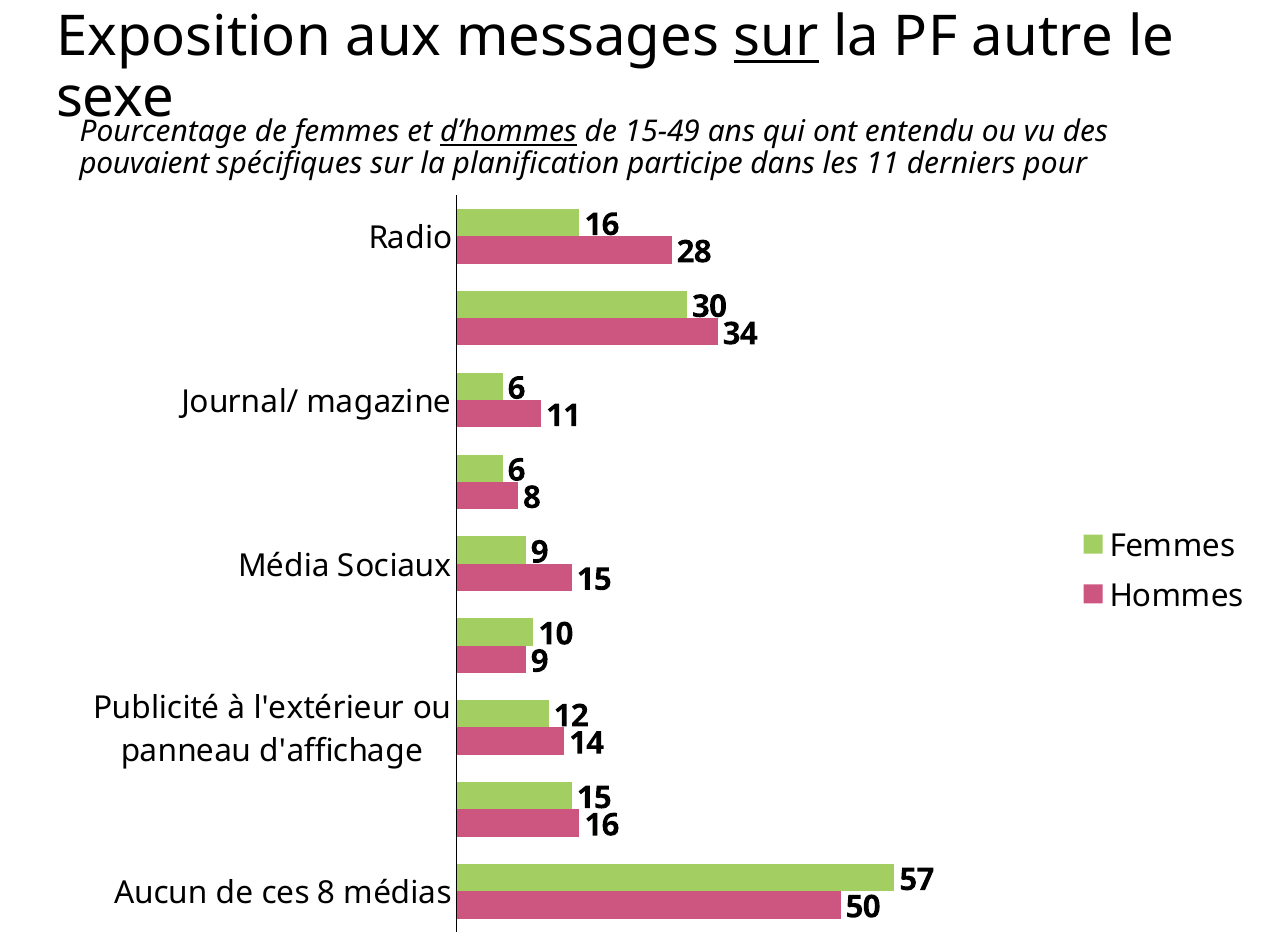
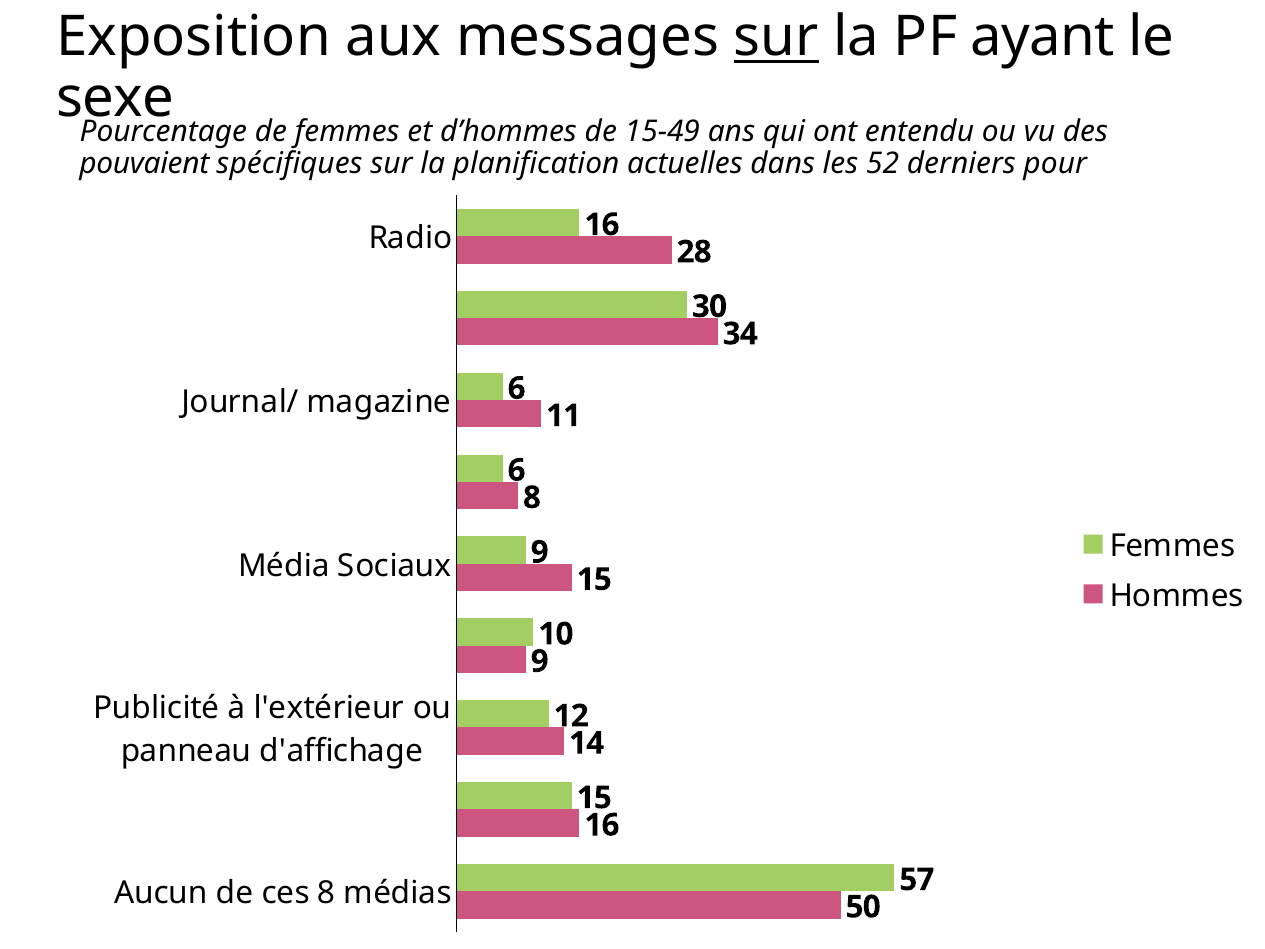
autre: autre -> ayant
d’hommes underline: present -> none
participe: participe -> actuelles
les 11: 11 -> 52
